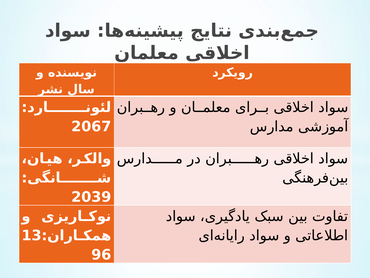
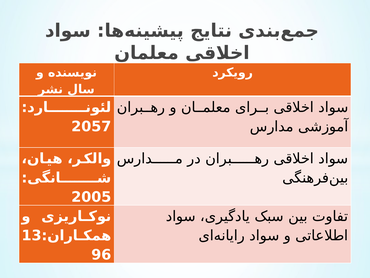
2067: 2067 -> 2057
2039: 2039 -> 2005
